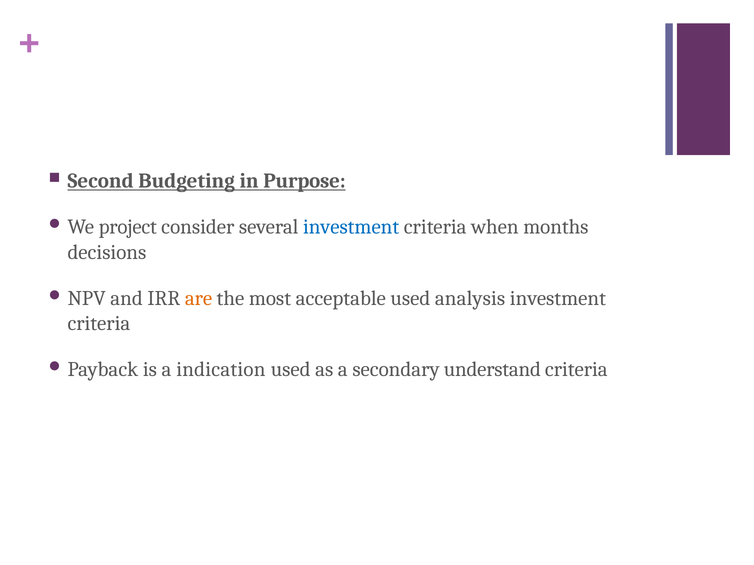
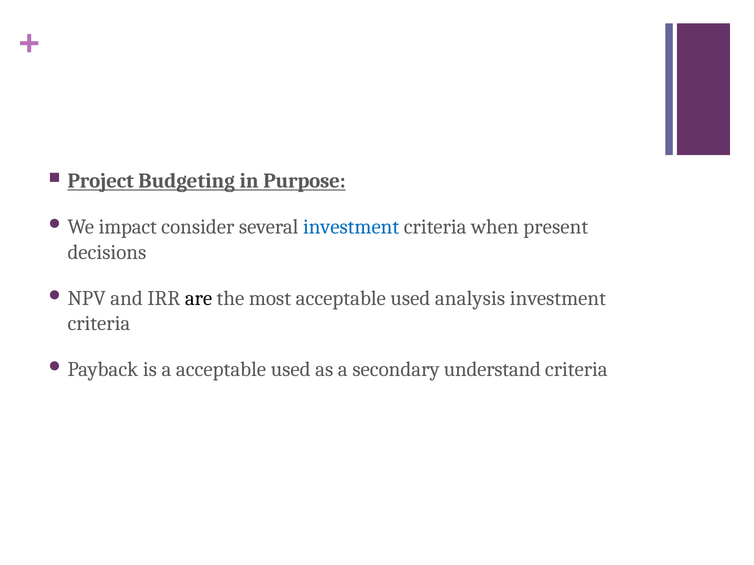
Second: Second -> Project
project: project -> impact
months: months -> present
are colour: orange -> black
a indication: indication -> acceptable
